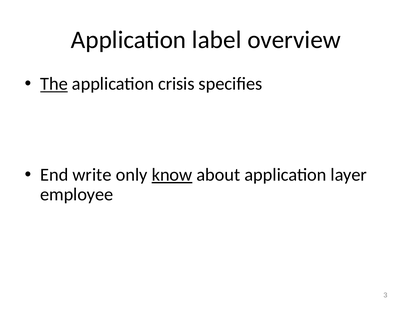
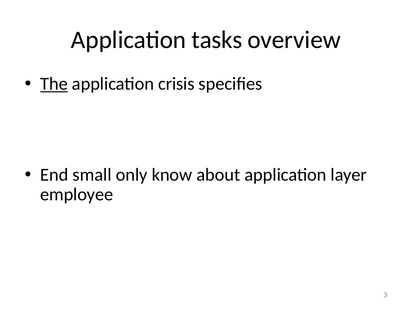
label: label -> tasks
write: write -> small
know underline: present -> none
